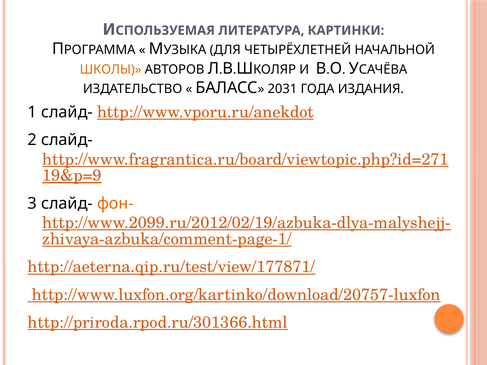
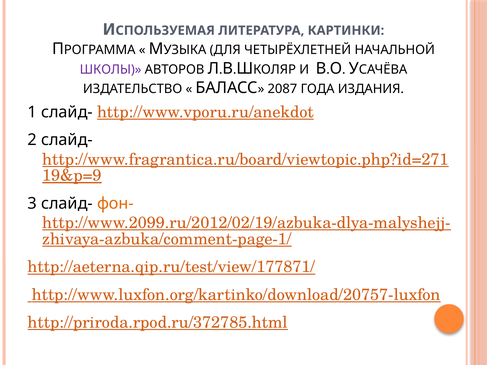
ШКОЛЫ colour: orange -> purple
2031: 2031 -> 2087
http://priroda.rpod.ru/301366.html: http://priroda.rpod.ru/301366.html -> http://priroda.rpod.ru/372785.html
